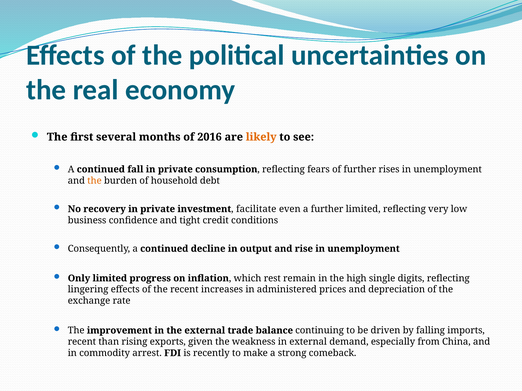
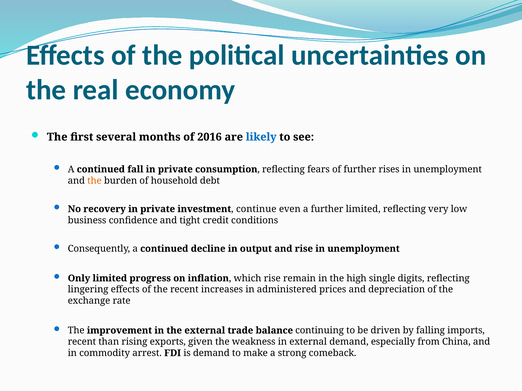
likely colour: orange -> blue
facilitate: facilitate -> continue
which rest: rest -> rise
is recently: recently -> demand
